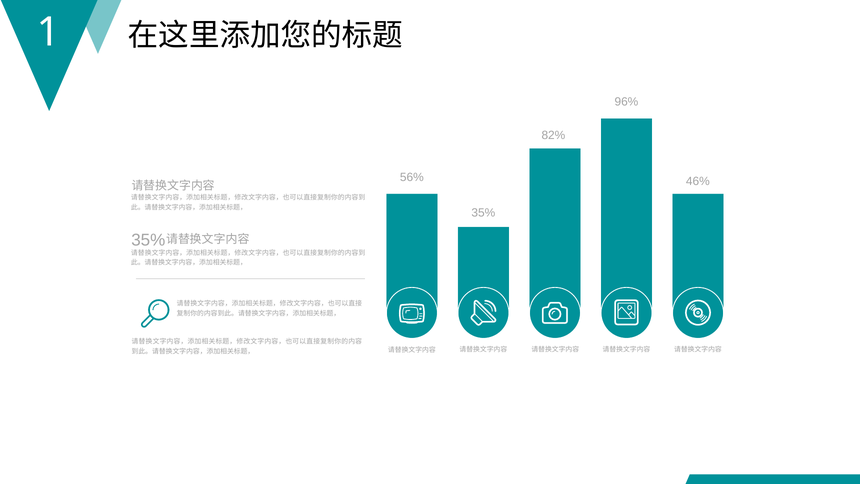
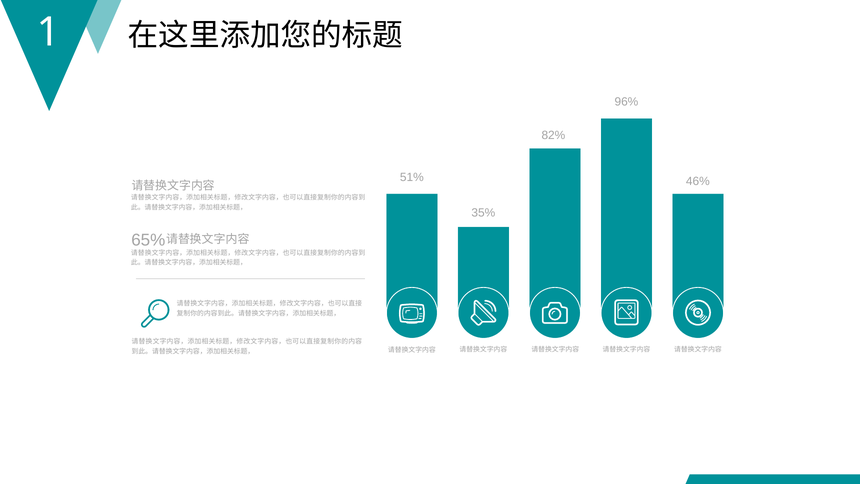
56%: 56% -> 51%
35% at (148, 240): 35% -> 65%
